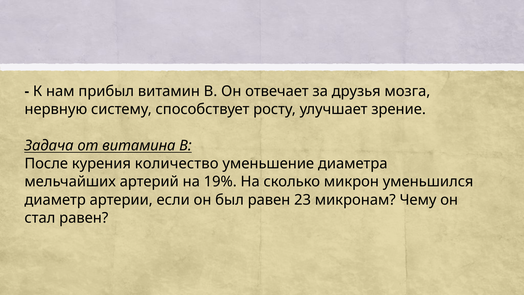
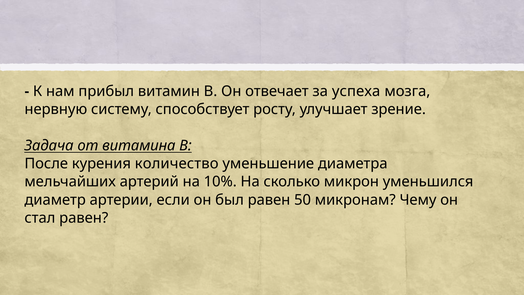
друзья: друзья -> успеха
19%: 19% -> 10%
23: 23 -> 50
